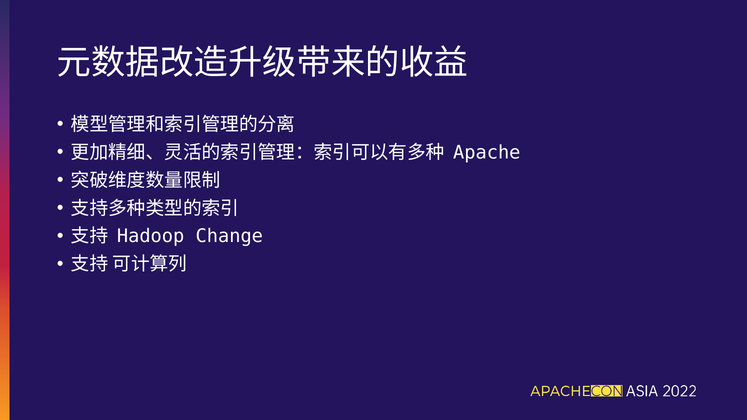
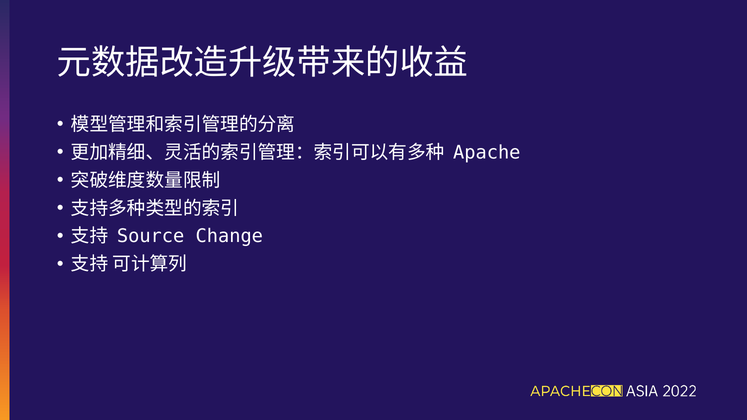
Hadoop: Hadoop -> Source
